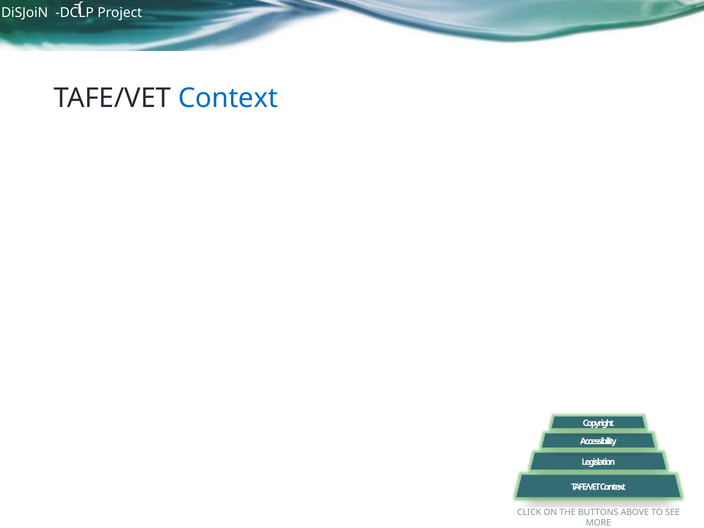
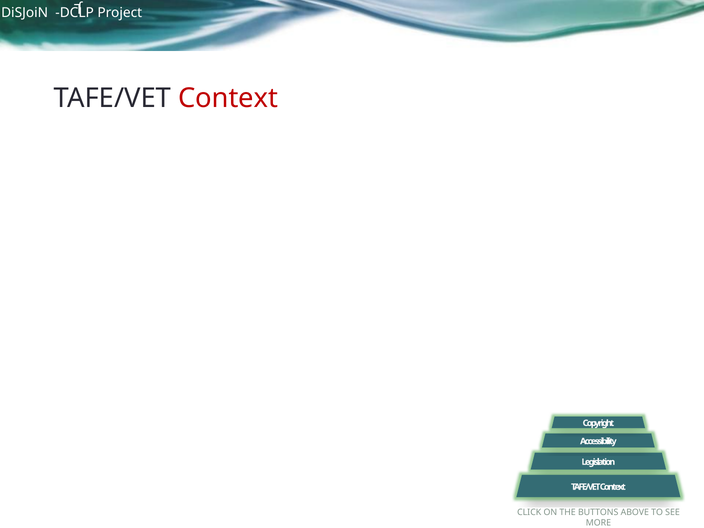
Context at (228, 98) colour: blue -> red
